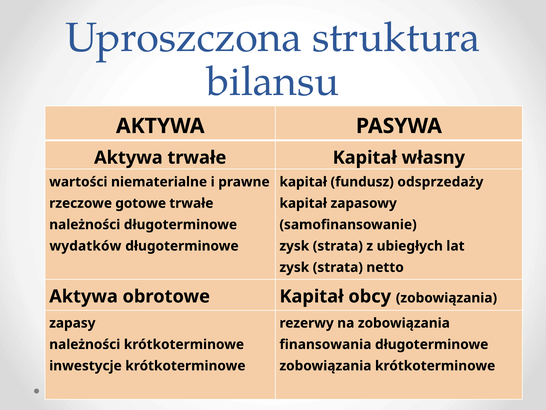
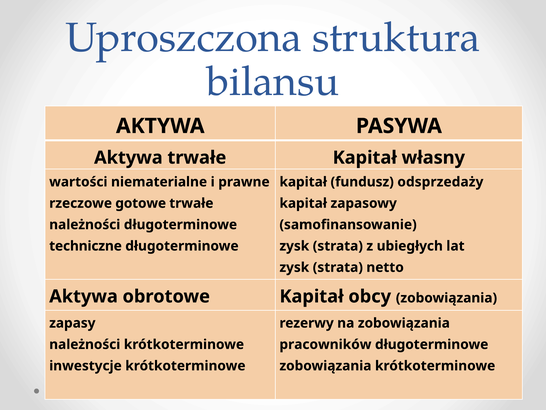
wydatków: wydatków -> techniczne
finansowania: finansowania -> pracowników
